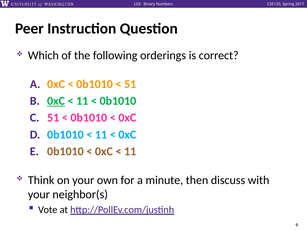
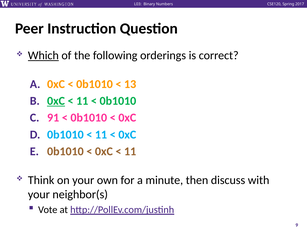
Which underline: none -> present
51 at (130, 84): 51 -> 13
51 at (53, 117): 51 -> 91
